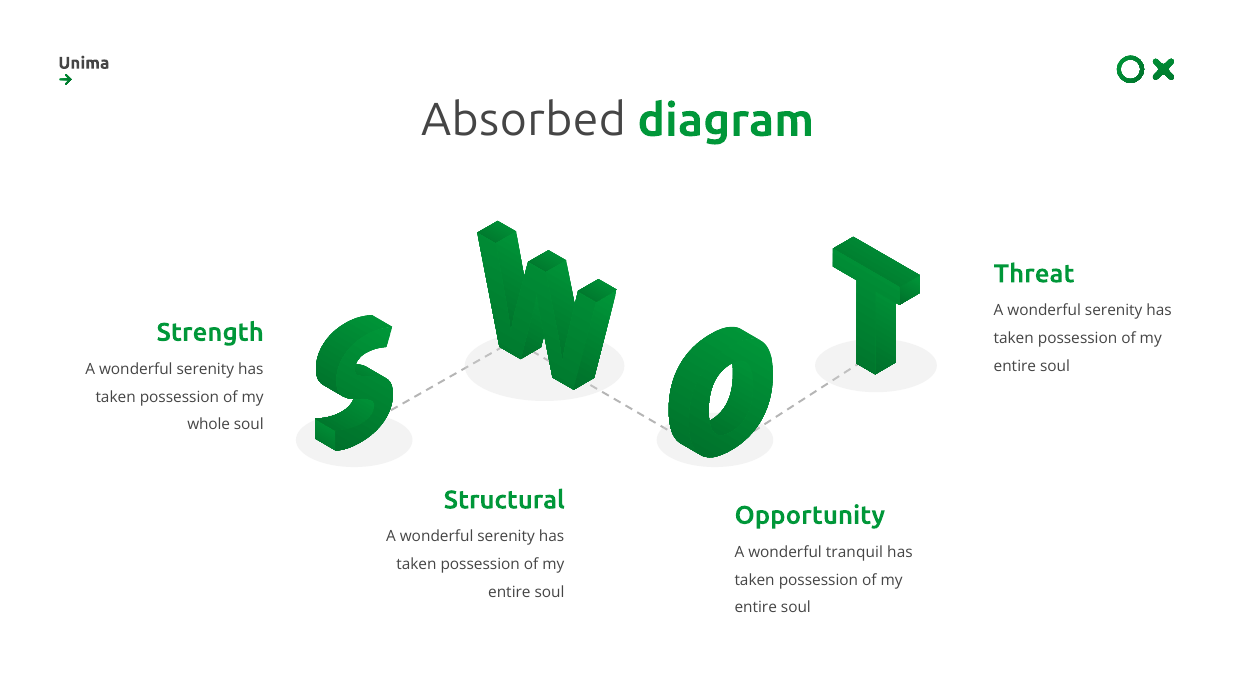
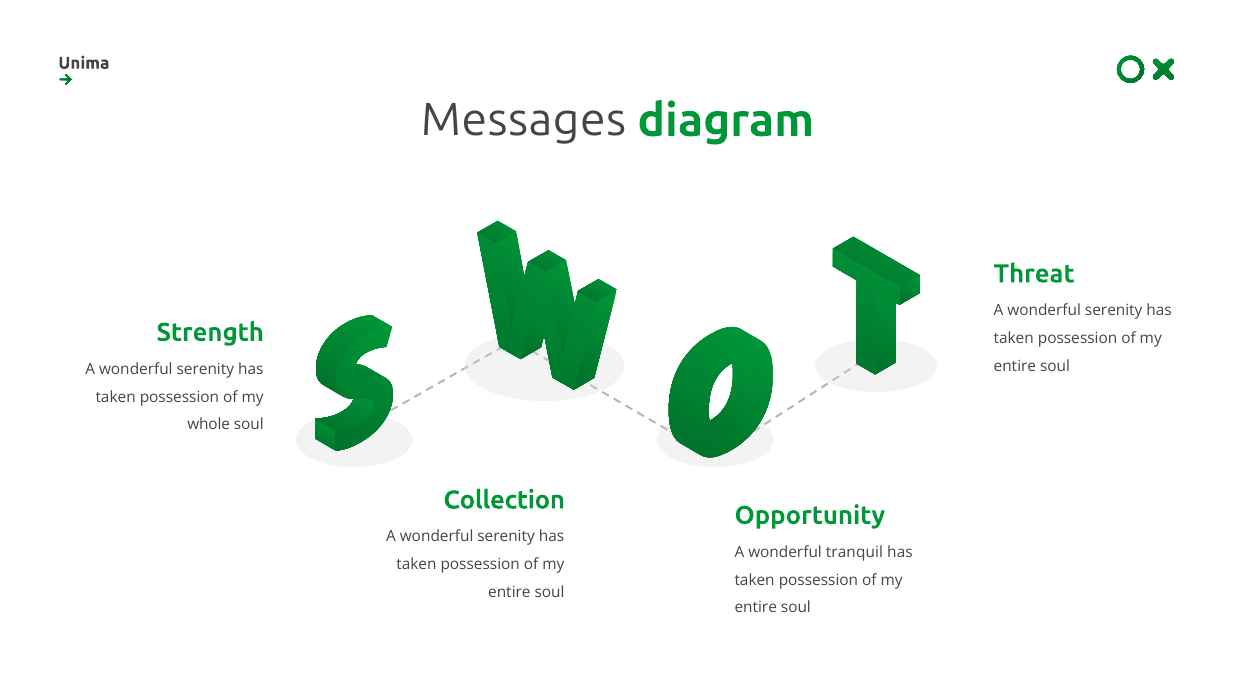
Absorbed: Absorbed -> Messages
Structural: Structural -> Collection
